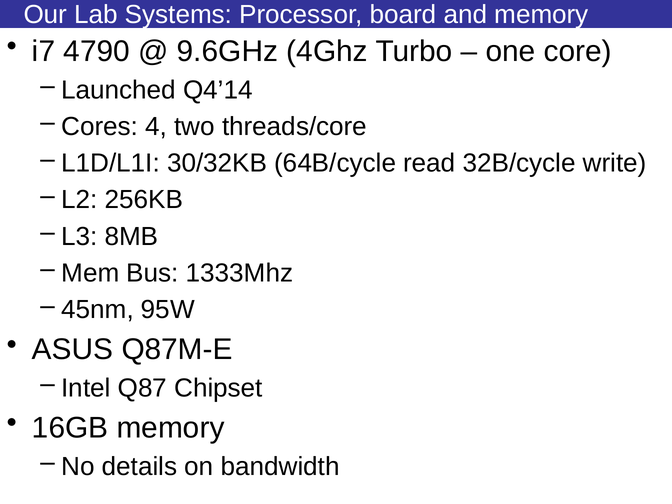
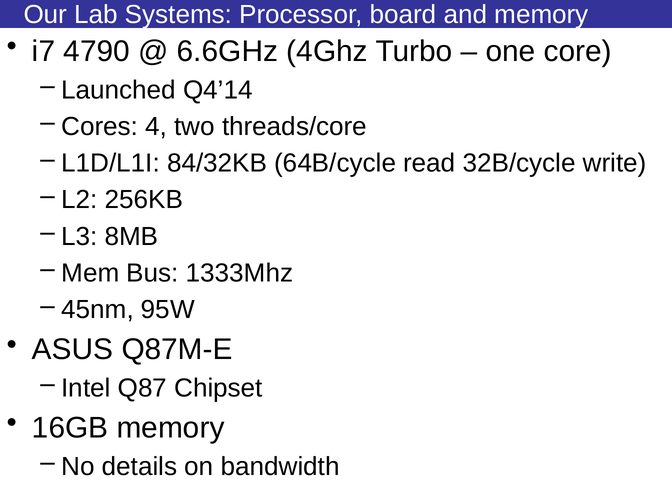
9.6GHz: 9.6GHz -> 6.6GHz
30/32KB: 30/32KB -> 84/32KB
